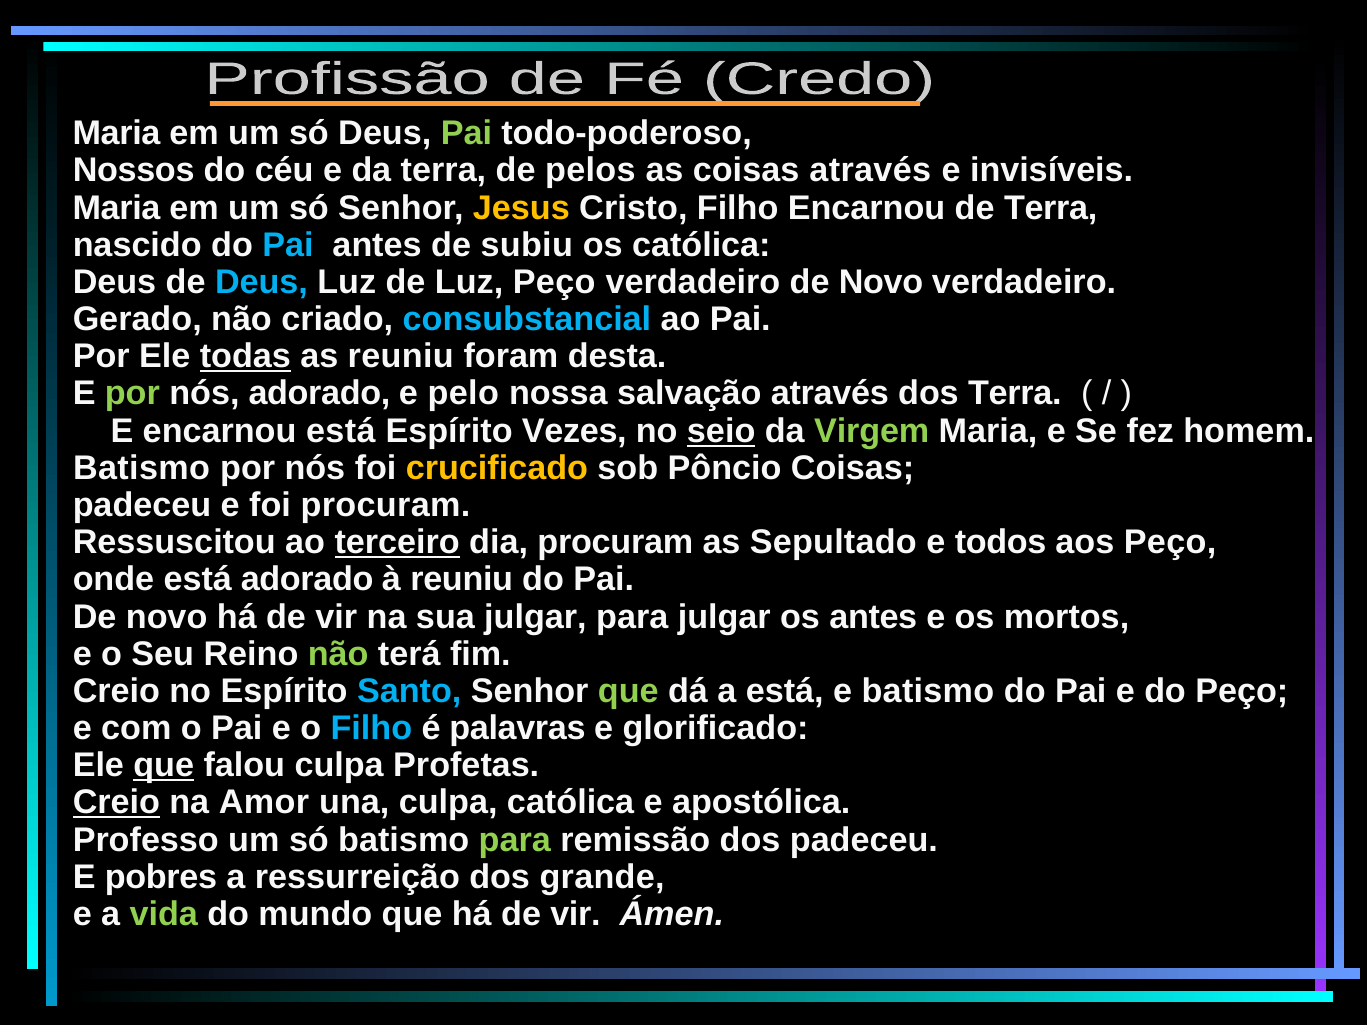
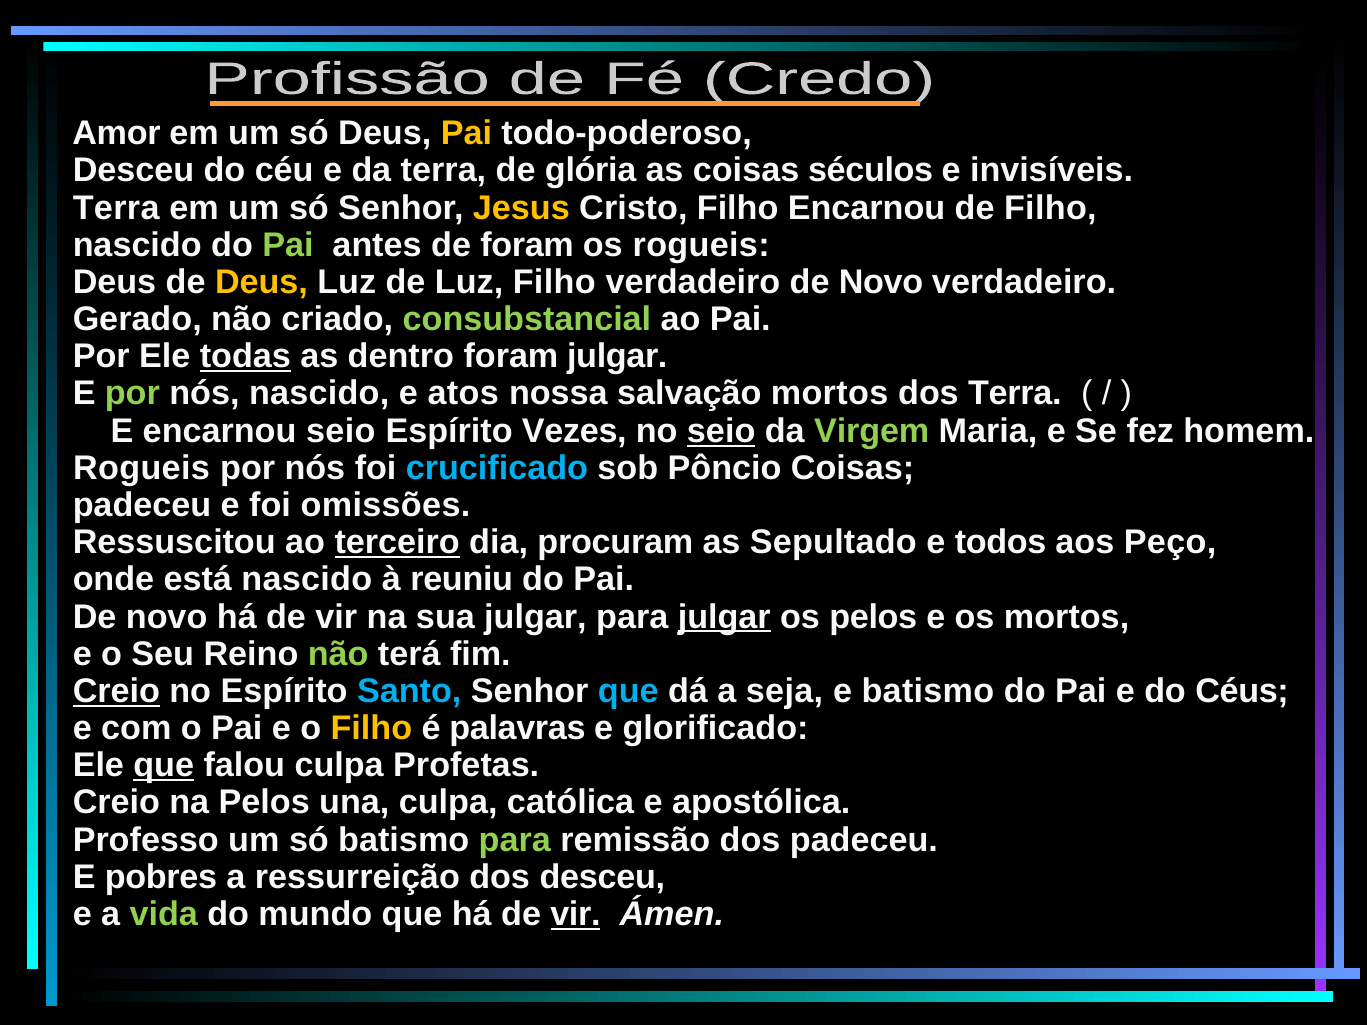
Maria at (116, 133): Maria -> Amor
Pai at (466, 133) colour: light green -> yellow
Nossos at (134, 171): Nossos -> Desceu
pelos: pelos -> glória
coisas através: através -> séculos
Maria at (116, 208): Maria -> Terra
de Terra: Terra -> Filho
Pai at (288, 245) colour: light blue -> light green
de subiu: subiu -> foram
os católica: católica -> rogueis
Deus at (261, 282) colour: light blue -> yellow
Luz Peço: Peço -> Filho
consubstancial colour: light blue -> light green
as reuniu: reuniu -> dentro
foram desta: desta -> julgar
nós adorado: adorado -> nascido
pelo: pelo -> atos
salvação através: através -> mortos
encarnou está: está -> seio
Batismo at (142, 468): Batismo -> Rogueis
crucificado colour: yellow -> light blue
foi procuram: procuram -> omissões
está adorado: adorado -> nascido
julgar at (724, 617) underline: none -> present
os antes: antes -> pelos
Creio at (116, 691) underline: none -> present
que at (628, 691) colour: light green -> light blue
a está: está -> seja
do Peço: Peço -> Céus
Filho at (371, 728) colour: light blue -> yellow
Creio at (116, 803) underline: present -> none
na Amor: Amor -> Pelos
dos grande: grande -> desceu
vir at (575, 914) underline: none -> present
